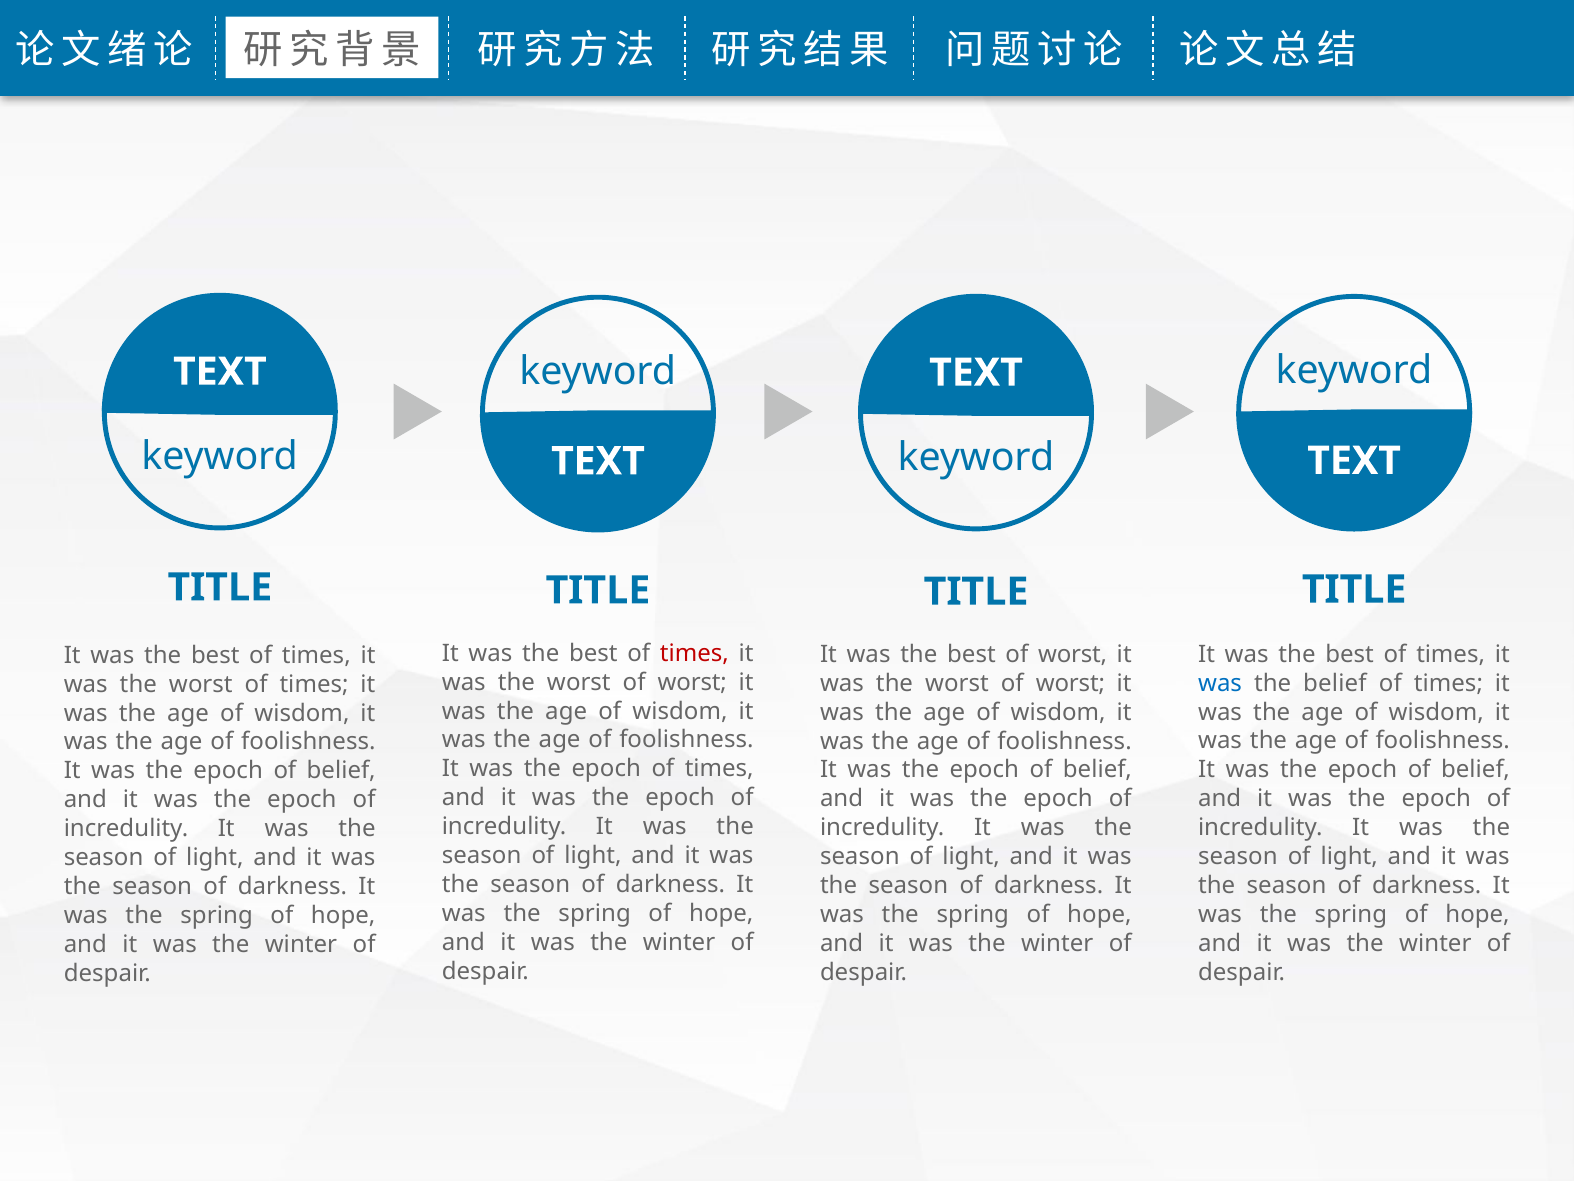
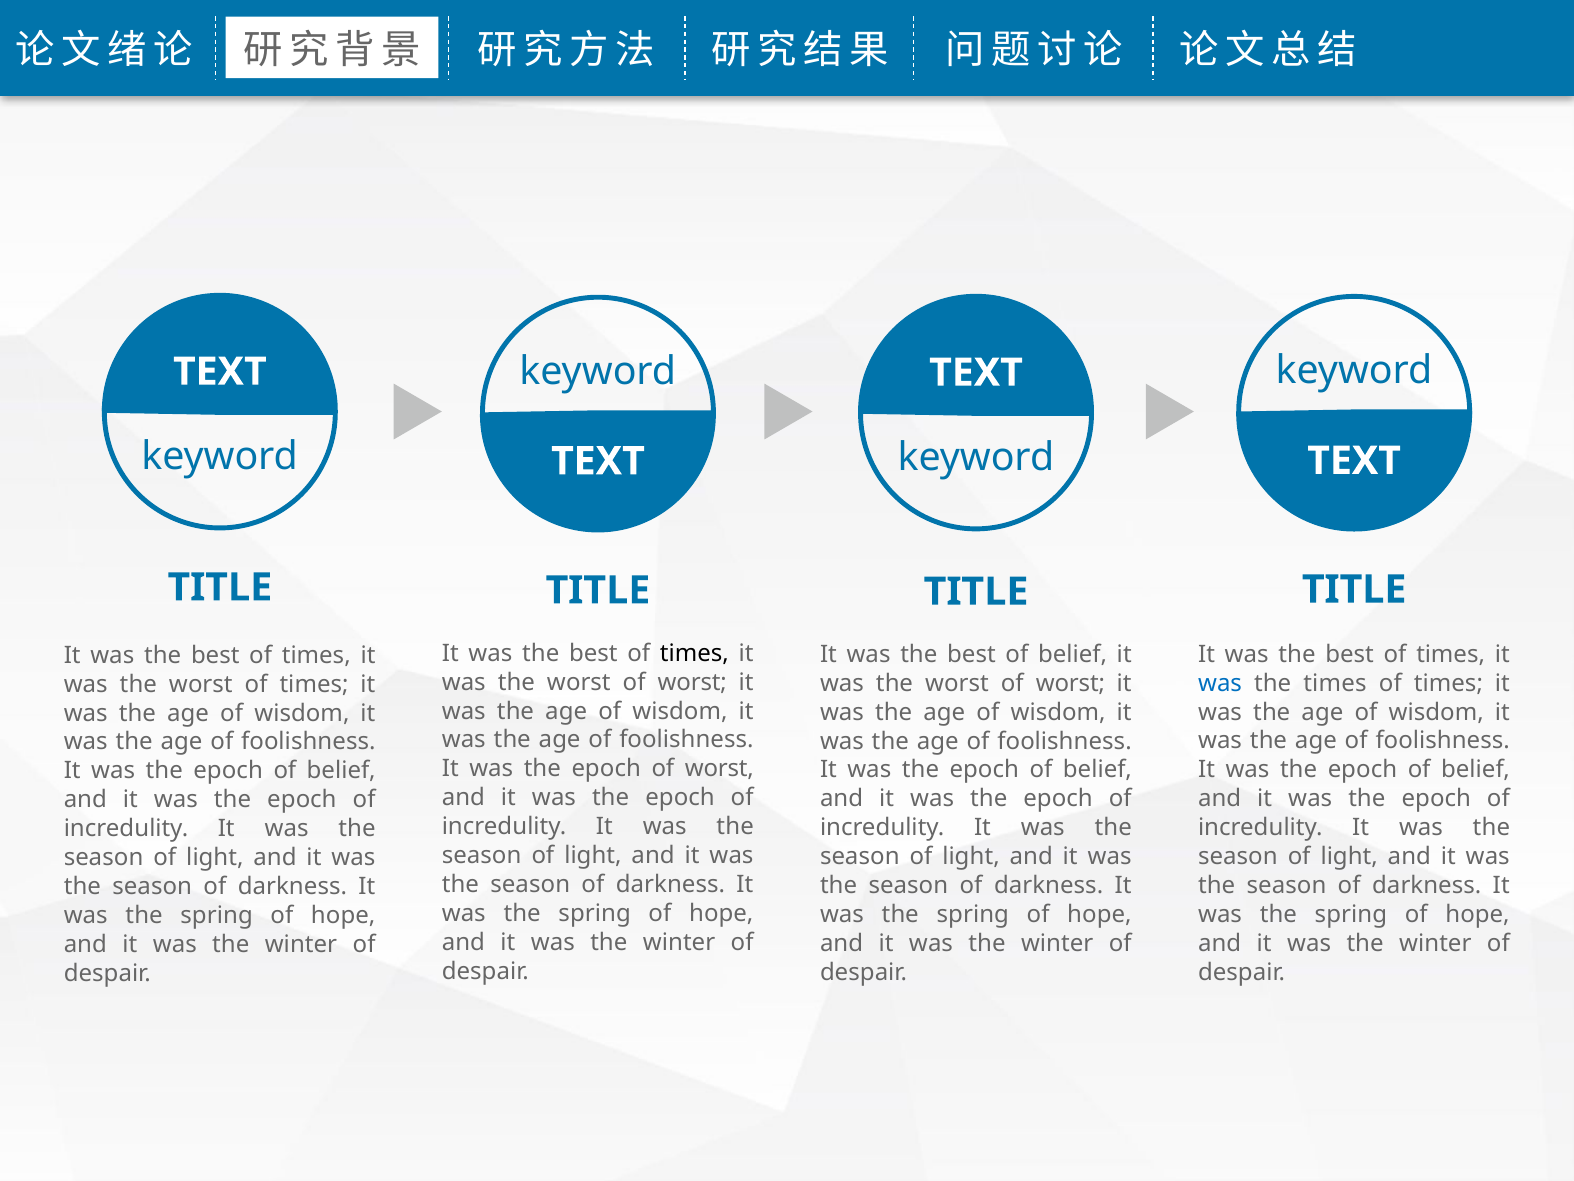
times at (694, 653) colour: red -> black
best of worst: worst -> belief
the belief: belief -> times
epoch of times: times -> worst
